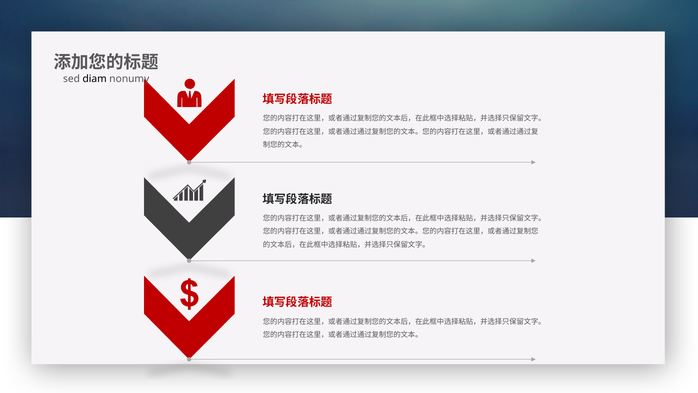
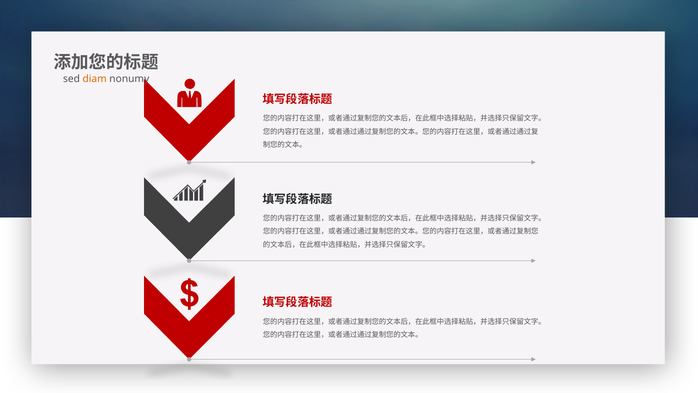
diam colour: black -> orange
